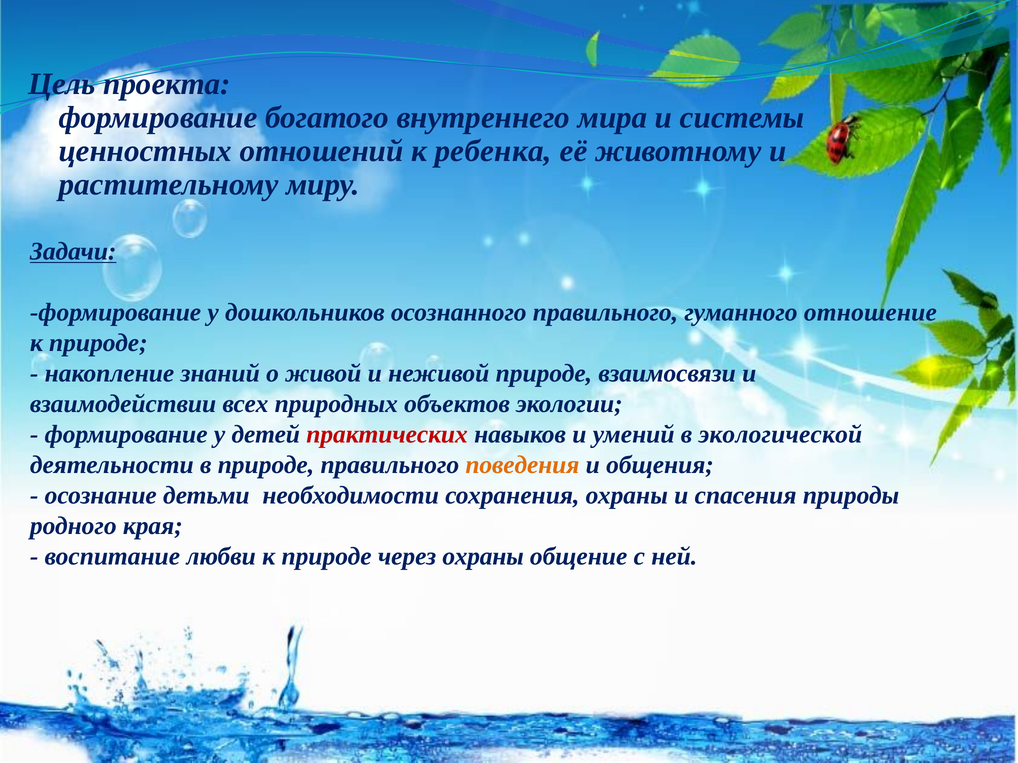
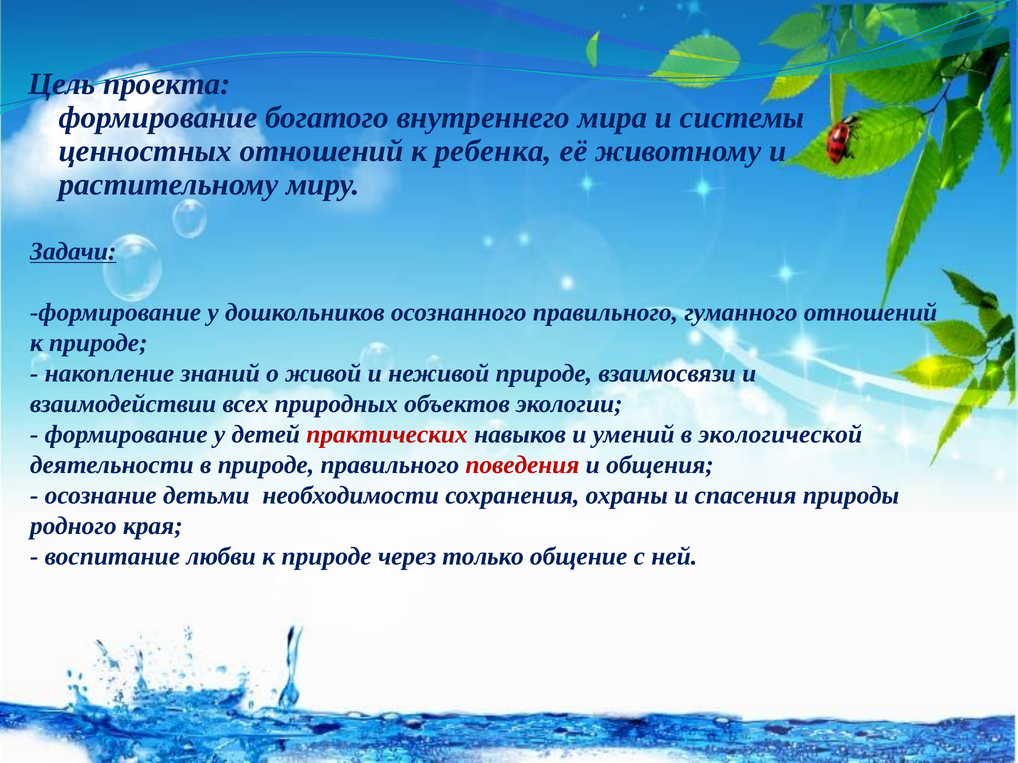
гуманного отношение: отношение -> отношений
поведения colour: orange -> red
через охраны: охраны -> только
